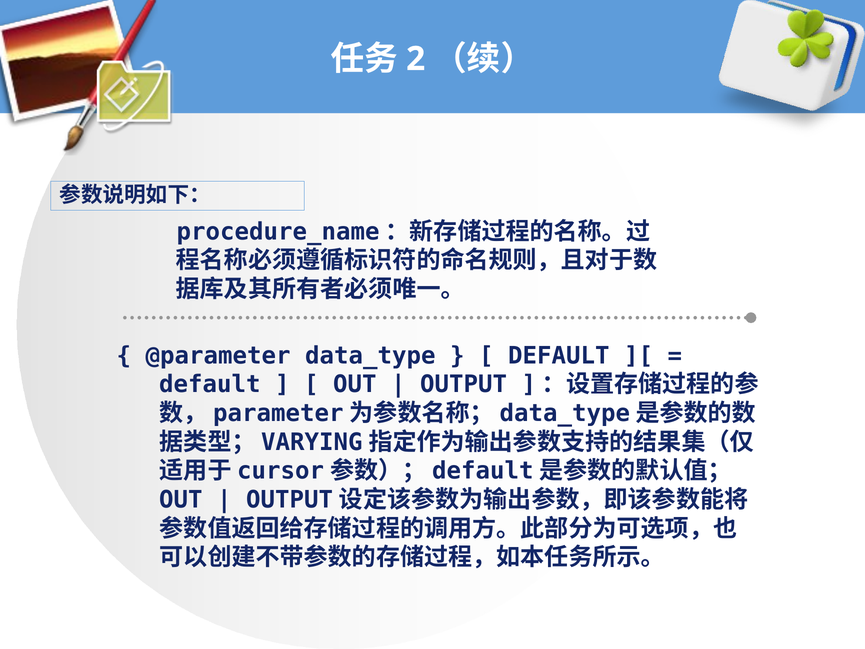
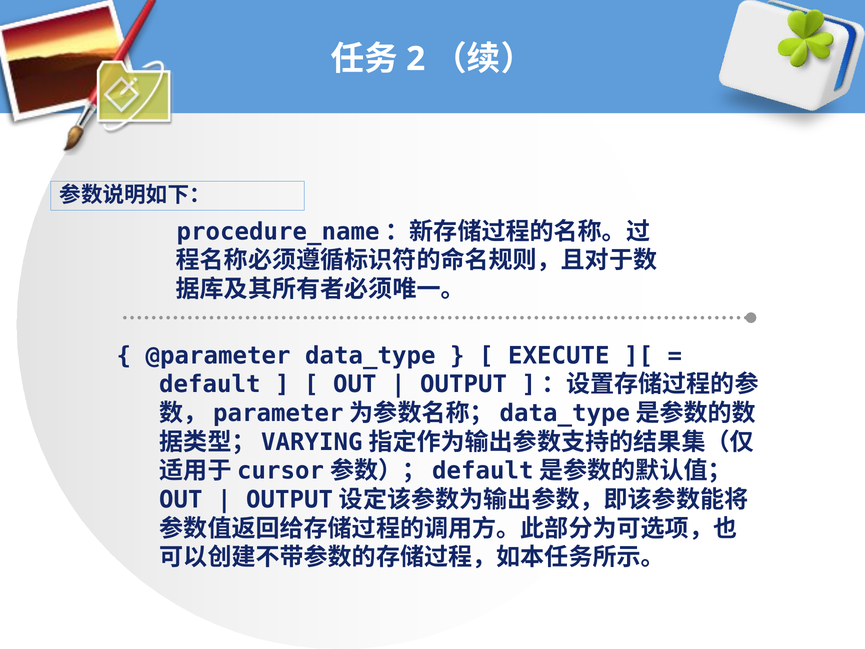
DEFAULT at (559, 355): DEFAULT -> EXECUTE
